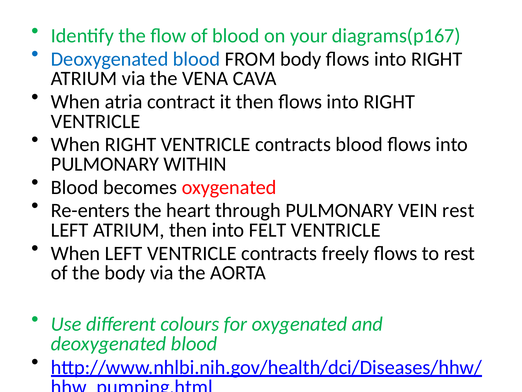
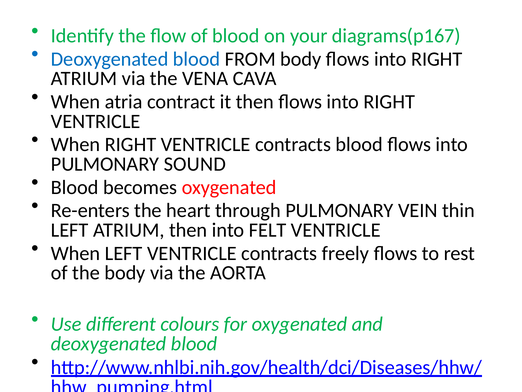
WITHIN: WITHIN -> SOUND
VEIN rest: rest -> thin
